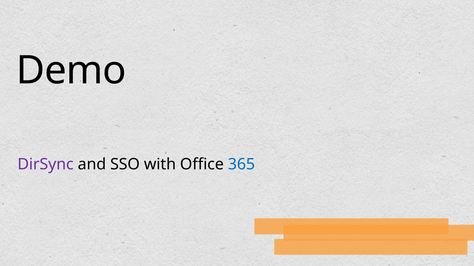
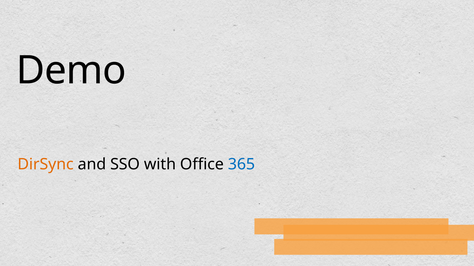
DirSync colour: purple -> orange
